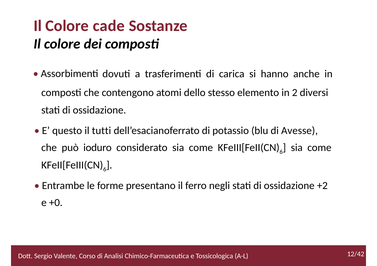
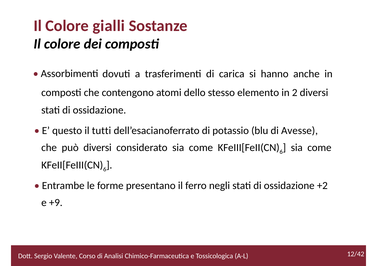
cade: cade -> gialli
può ioduro: ioduro -> diversi
+0: +0 -> +9
